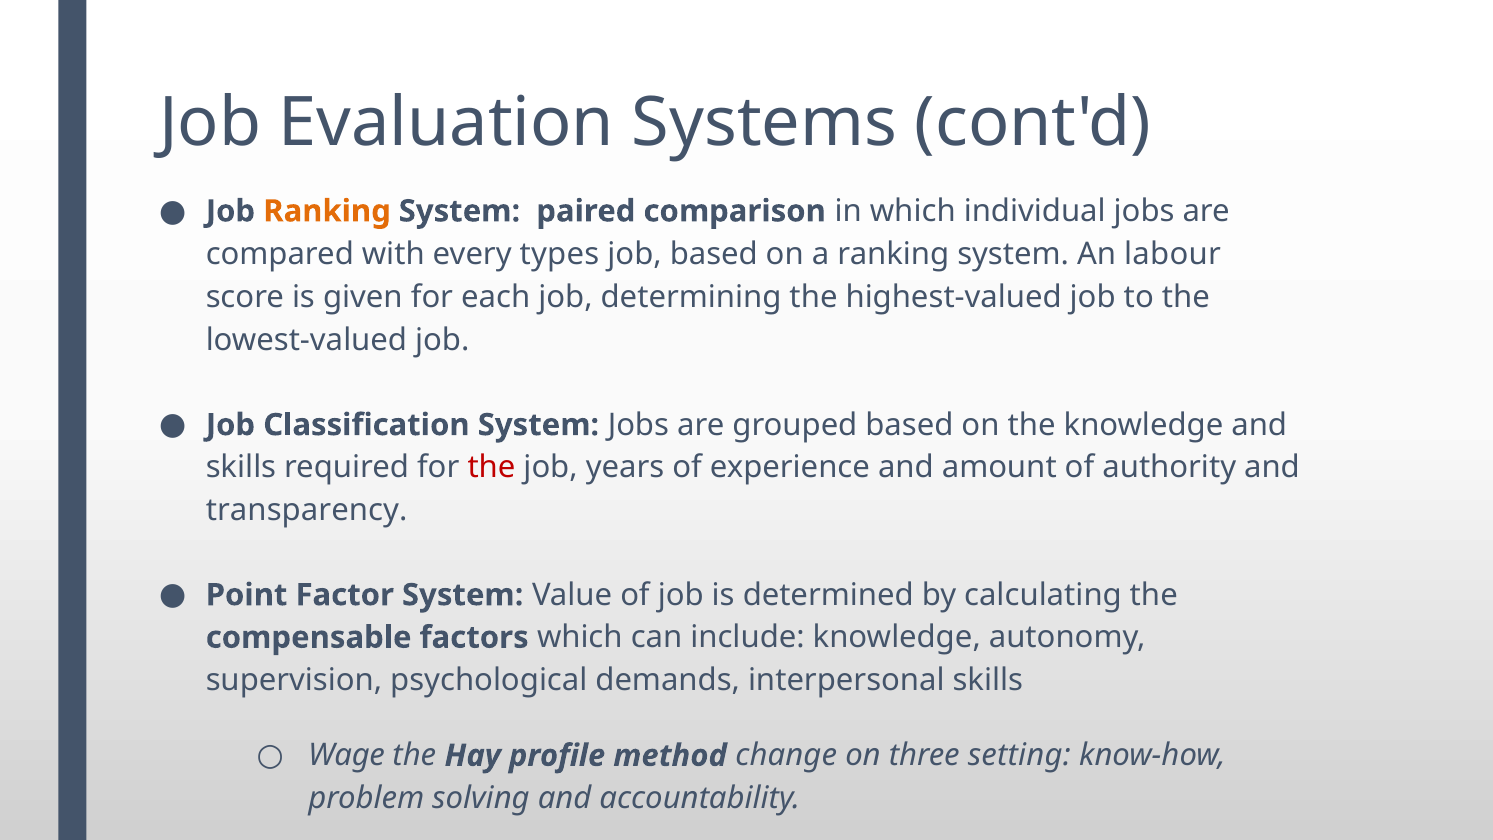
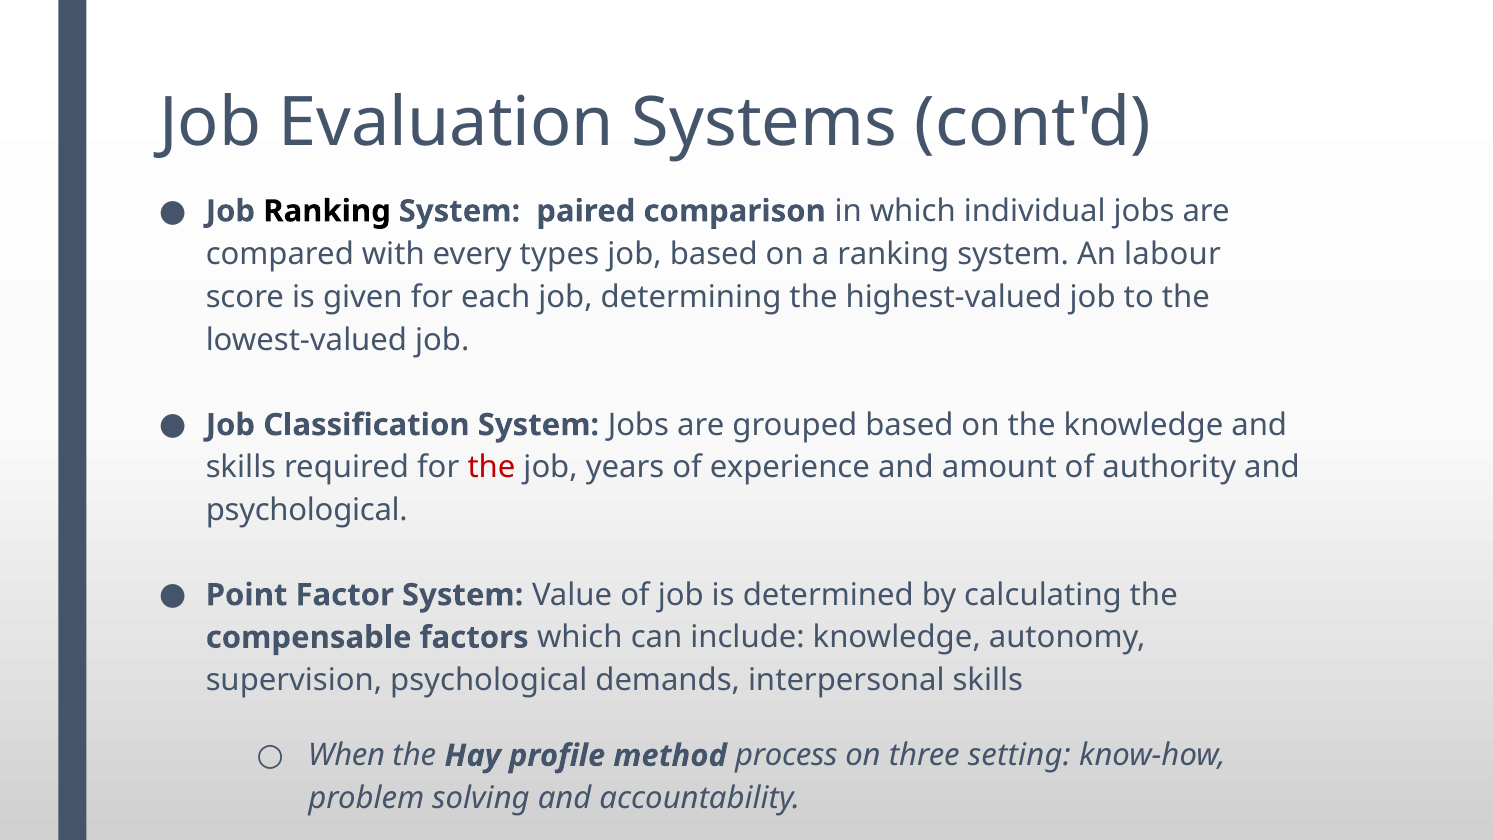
Ranking at (327, 211) colour: orange -> black
transparency at (307, 510): transparency -> psychological
Wage: Wage -> When
change: change -> process
